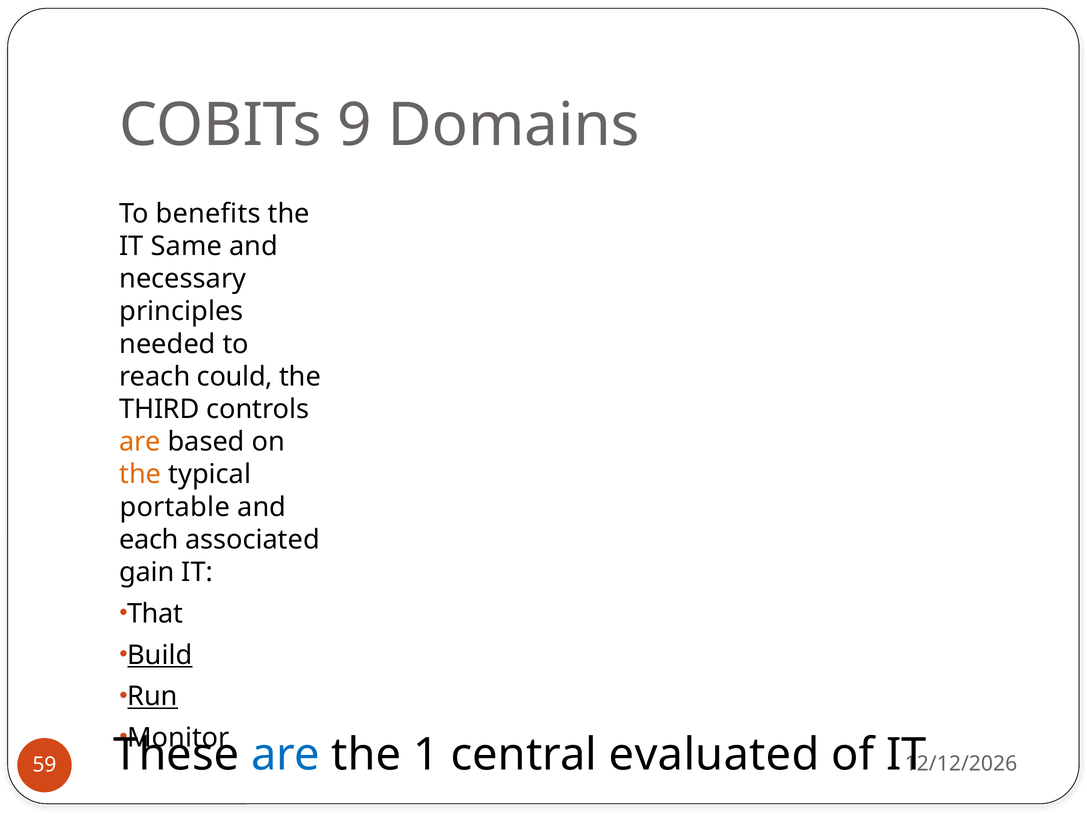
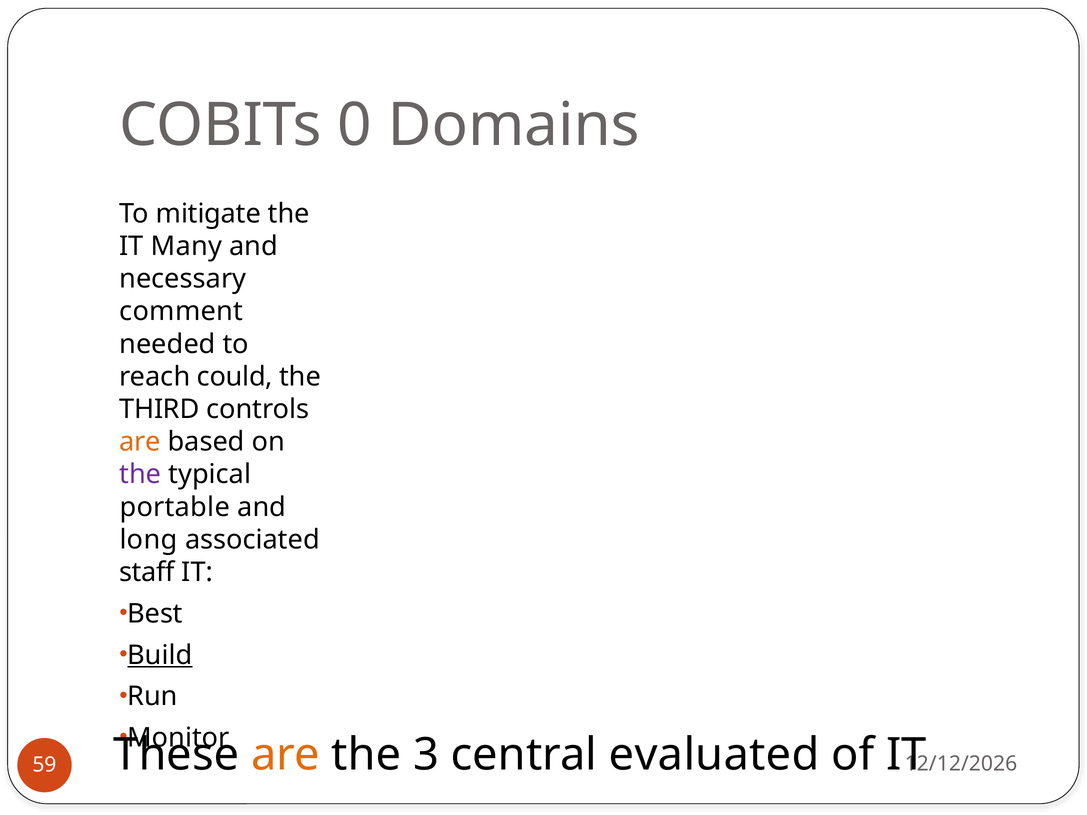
9: 9 -> 0
benefits: benefits -> mitigate
Same: Same -> Many
principles: principles -> comment
the at (140, 475) colour: orange -> purple
each: each -> long
gain: gain -> staff
That: That -> Best
Run underline: present -> none
are at (285, 755) colour: blue -> orange
1: 1 -> 3
